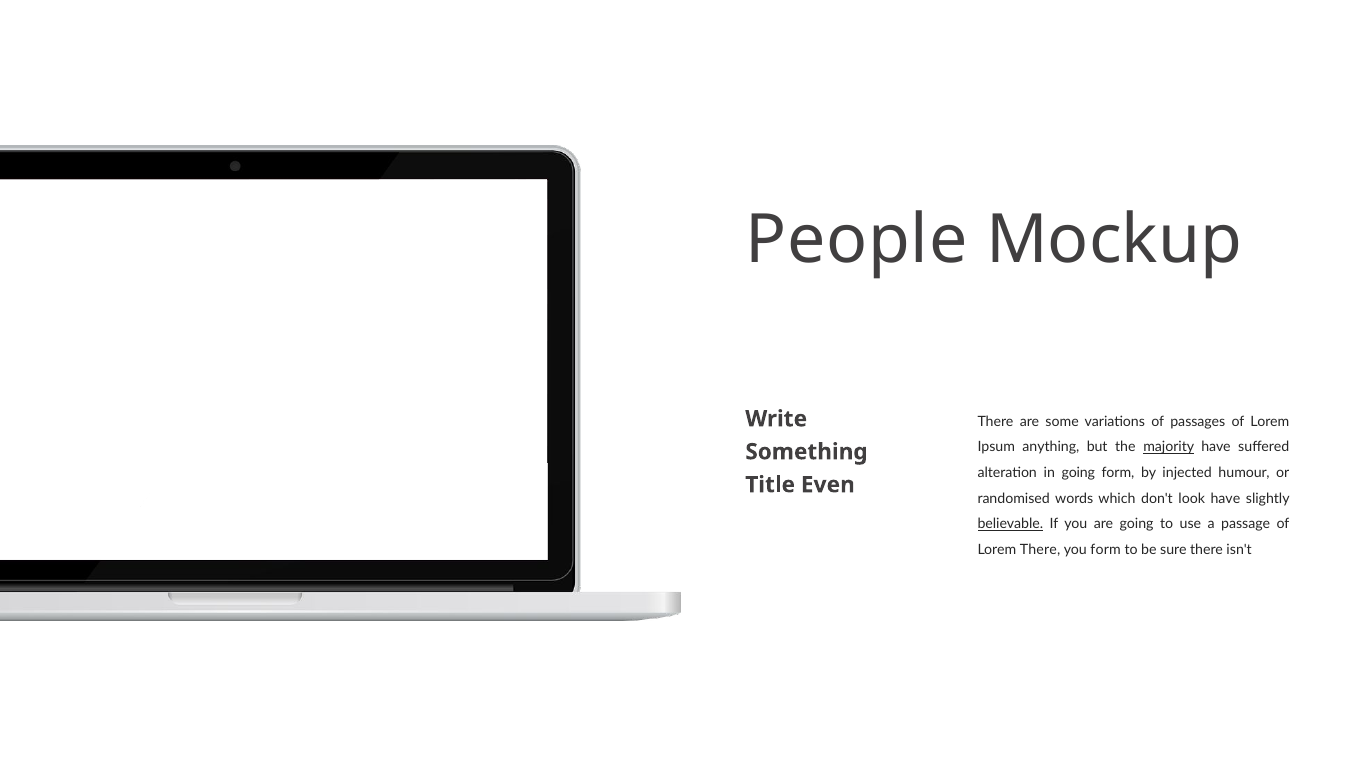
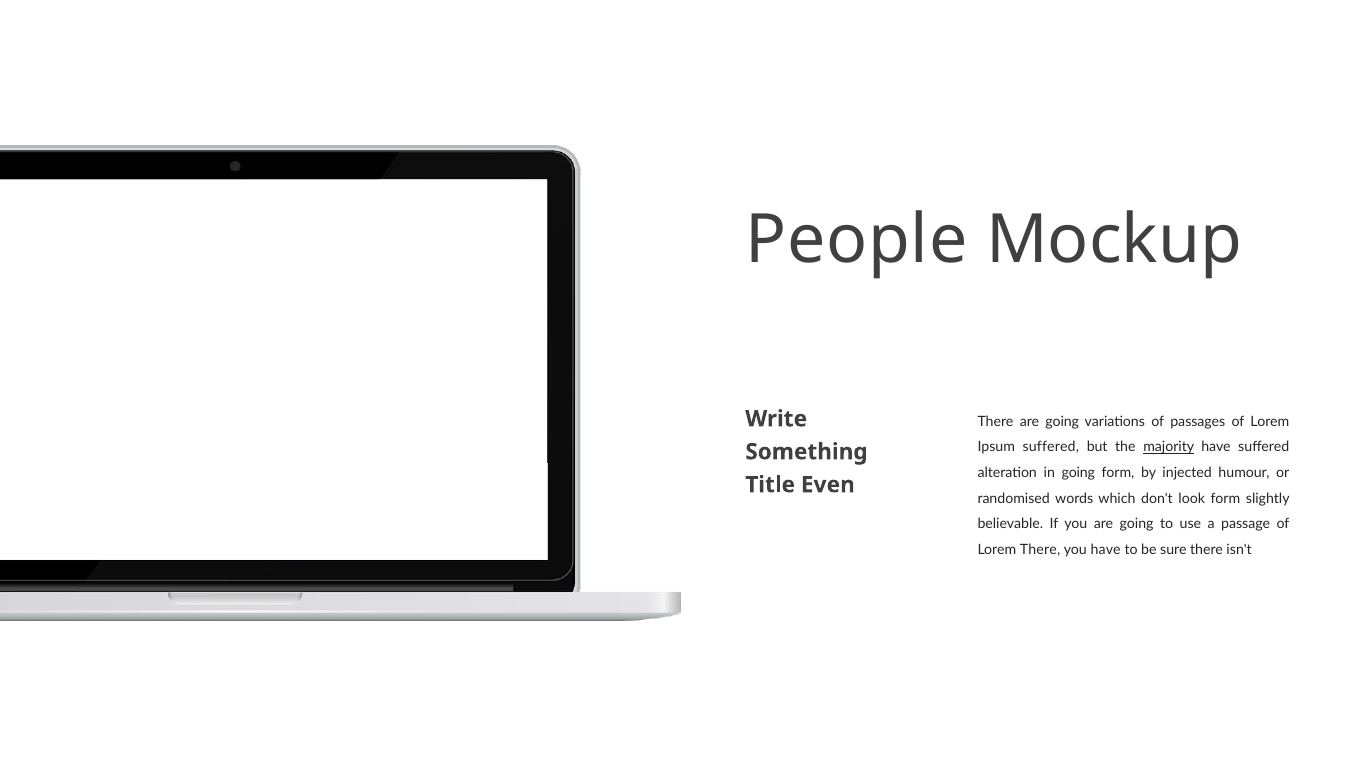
There are some: some -> going
Ipsum anything: anything -> suffered
look have: have -> form
believable underline: present -> none
you form: form -> have
